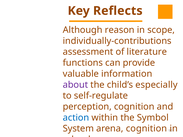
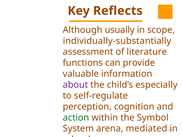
reason: reason -> usually
individually-contributions: individually-contributions -> individually-substantially
action colour: blue -> green
arena cognition: cognition -> mediated
